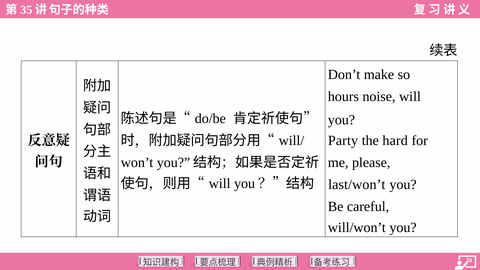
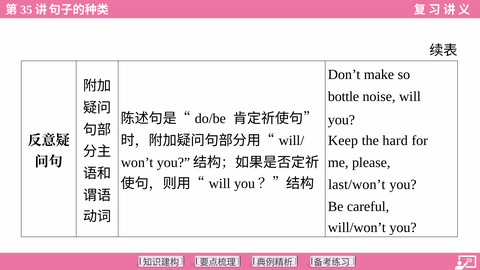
hours: hours -> bottle
Party: Party -> Keep
